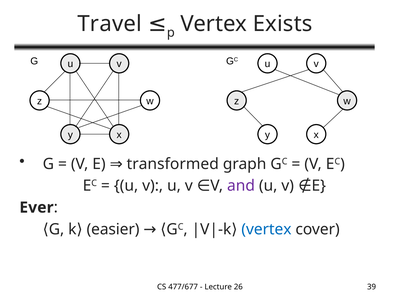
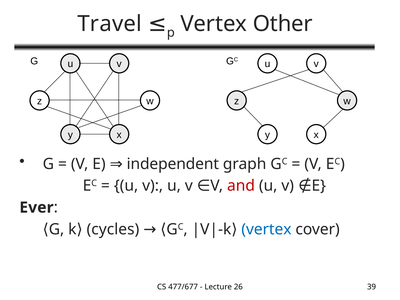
Exists: Exists -> Other
transformed: transformed -> independent
and colour: purple -> red
easier: easier -> cycles
